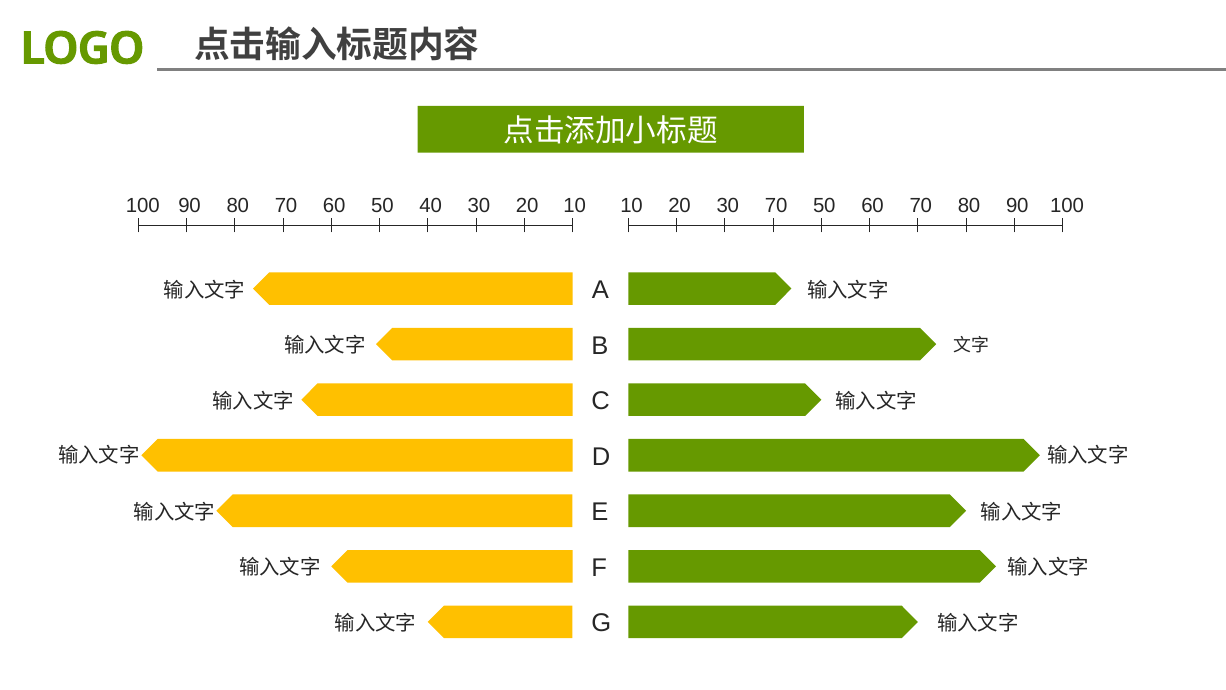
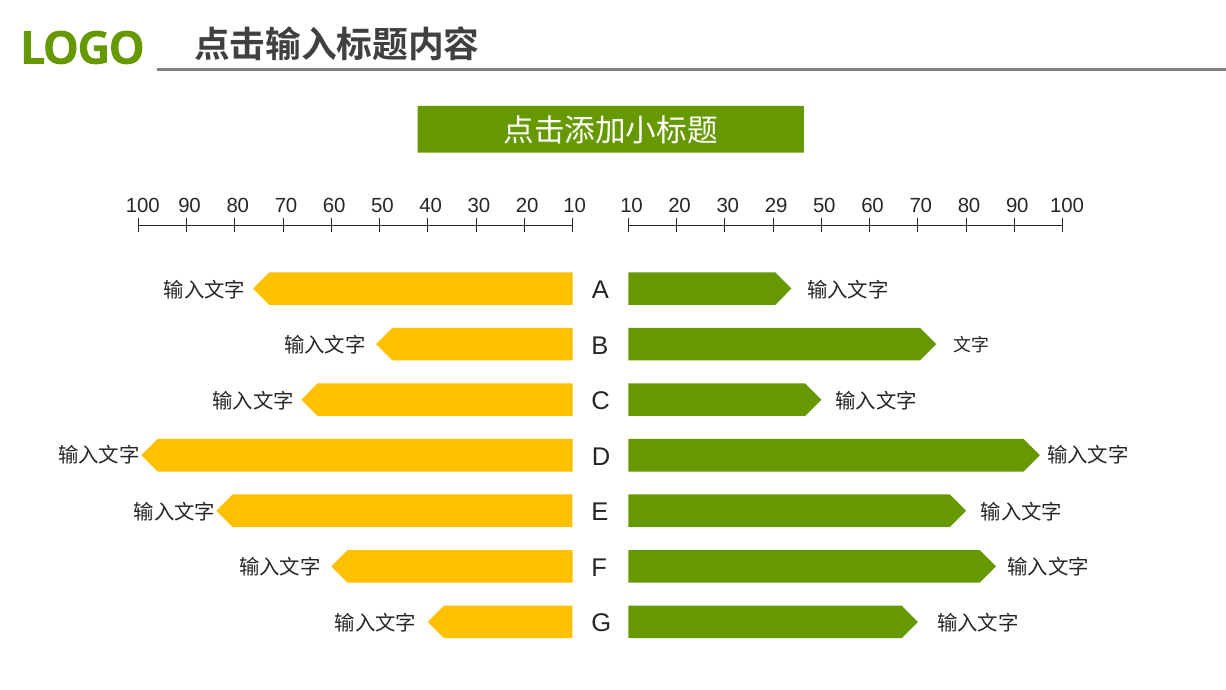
30 70: 70 -> 29
